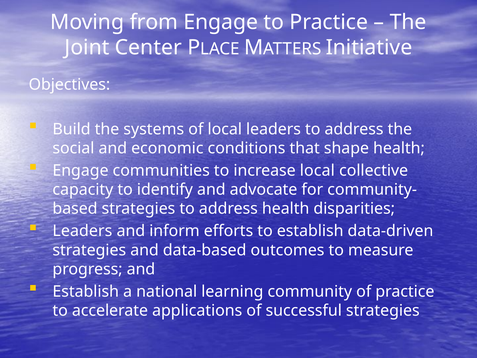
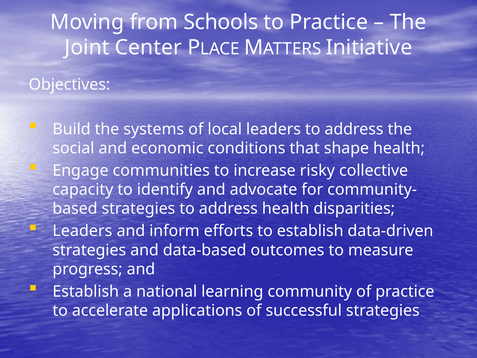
from Engage: Engage -> Schools
increase local: local -> risky
